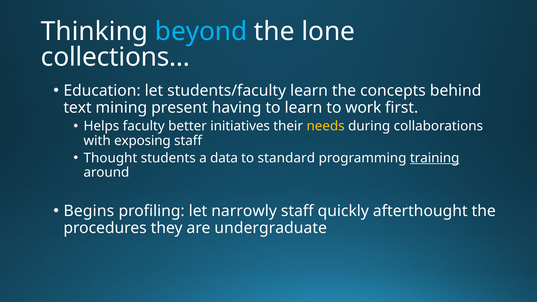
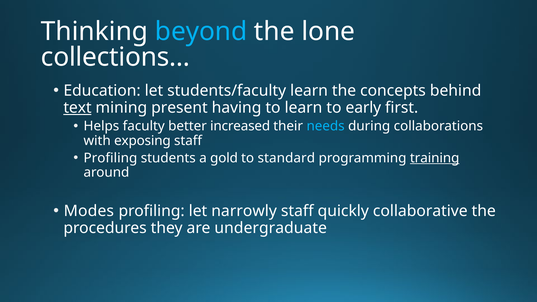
text underline: none -> present
work: work -> early
initiatives: initiatives -> increased
needs colour: yellow -> light blue
Thought at (110, 158): Thought -> Profiling
data: data -> gold
Begins: Begins -> Modes
afterthought: afterthought -> collaborative
